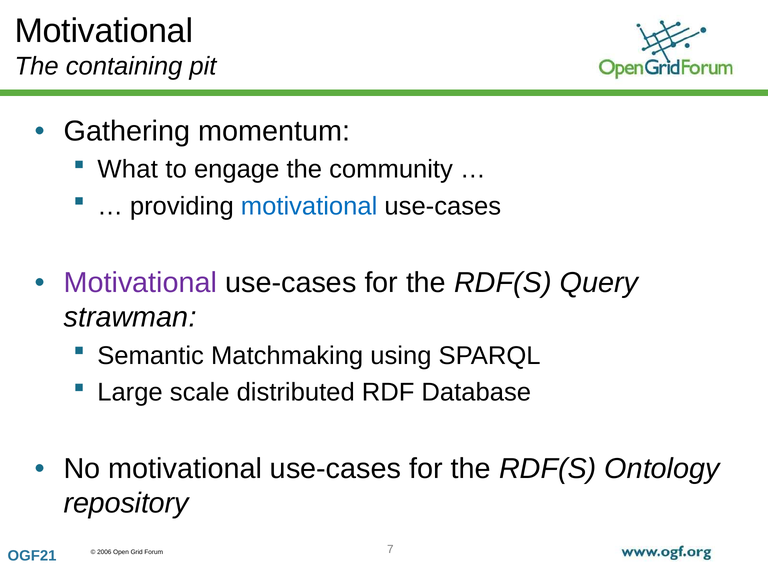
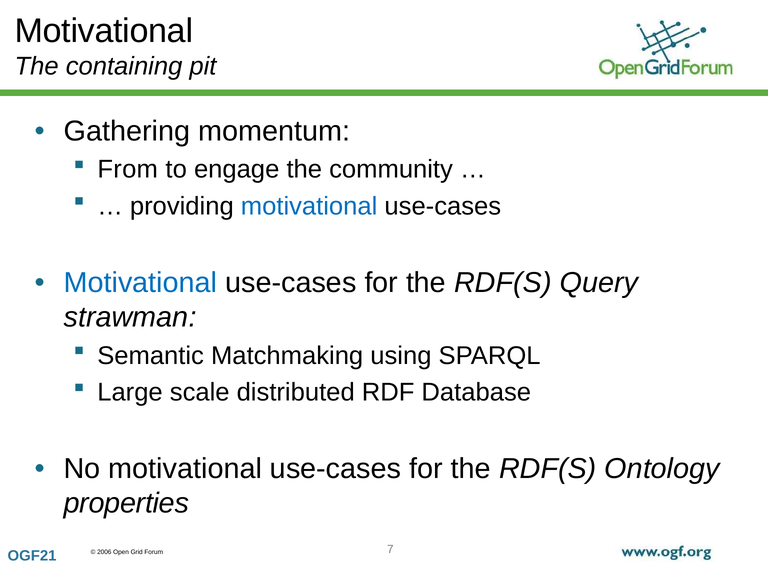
What: What -> From
Motivational at (140, 283) colour: purple -> blue
repository: repository -> properties
